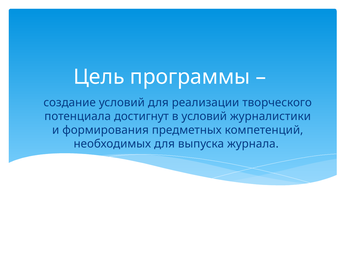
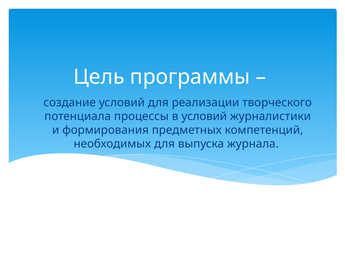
достигнут: достигнут -> процессы
